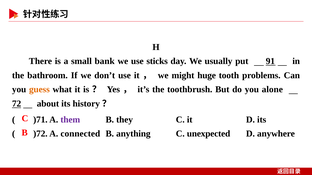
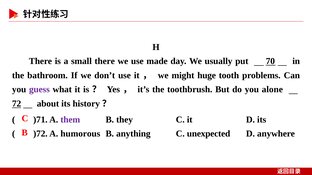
small bank: bank -> there
sticks: sticks -> made
91: 91 -> 70
guess colour: orange -> purple
connected: connected -> humorous
